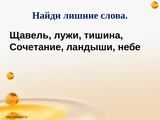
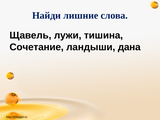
небе: небе -> дана
